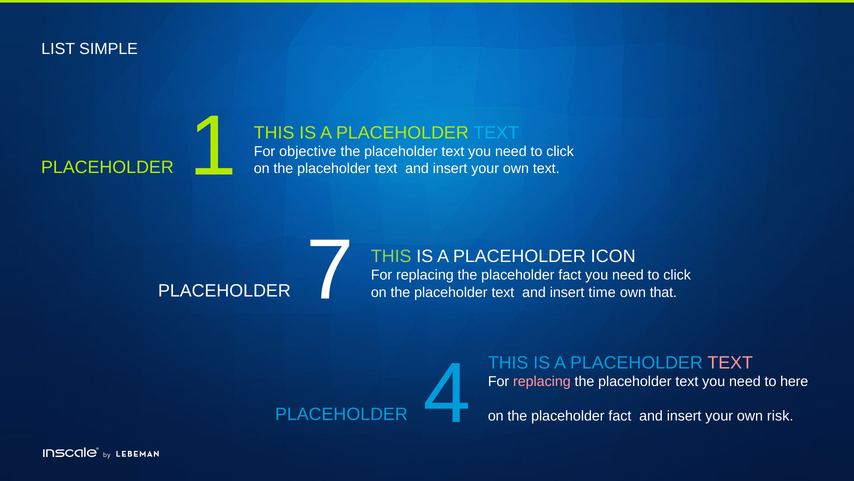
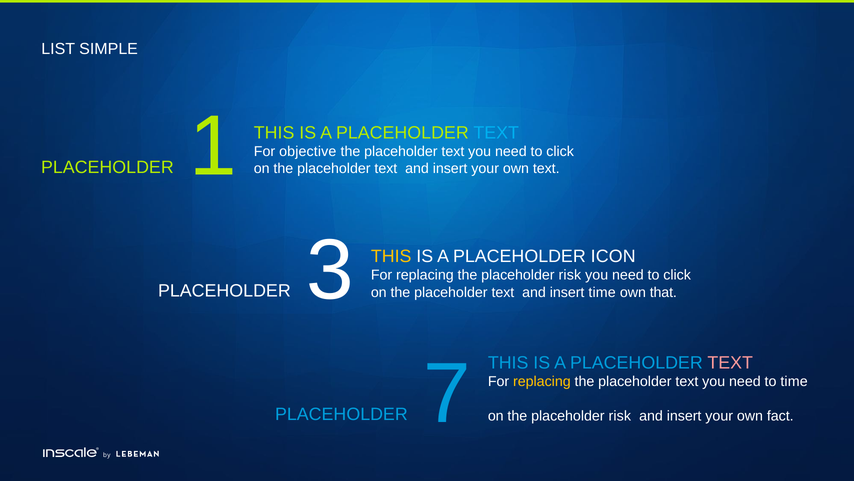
THIS at (391, 256) colour: light green -> yellow
replacing the placeholder fact: fact -> risk
7: 7 -> 3
replacing at (542, 381) colour: pink -> yellow
to here: here -> time
4: 4 -> 7
on the placeholder fact: fact -> risk
risk: risk -> fact
